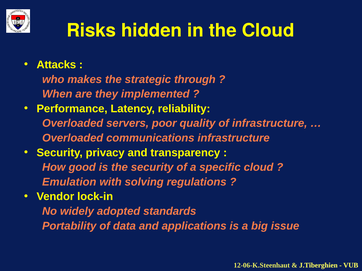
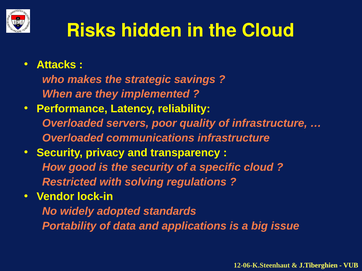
through: through -> savings
Emulation: Emulation -> Restricted
